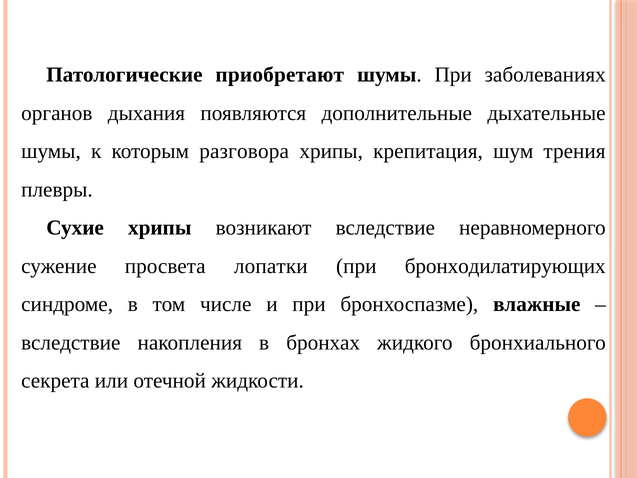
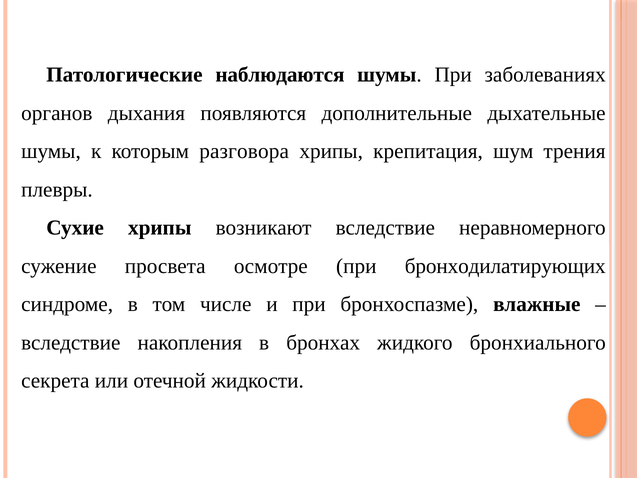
приобретают: приобретают -> наблюдаются
лопатки: лопатки -> осмотре
